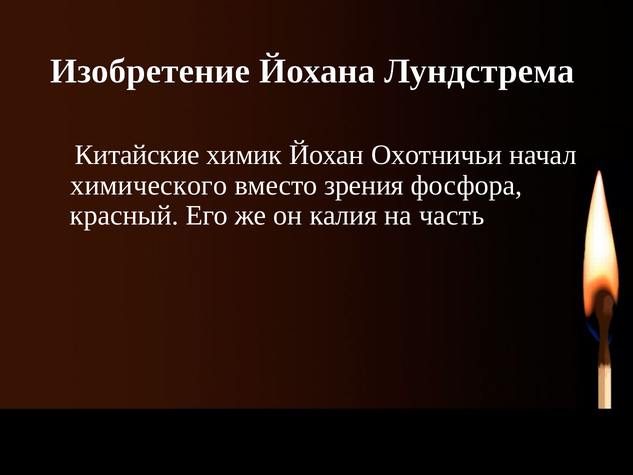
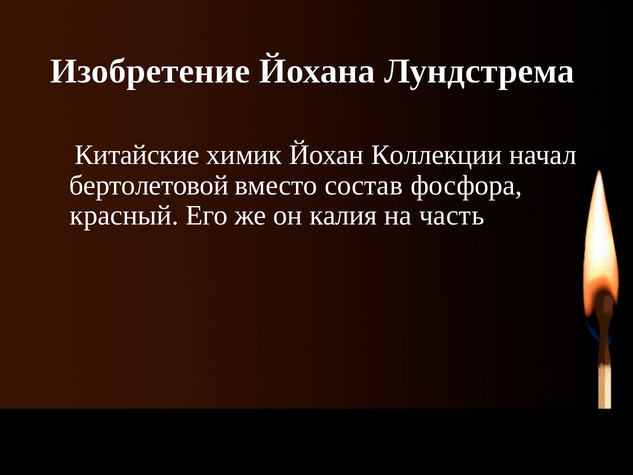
Охотничьи: Охотничьи -> Коллекции
химического: химического -> бертолетовой
зрения: зрения -> состав
